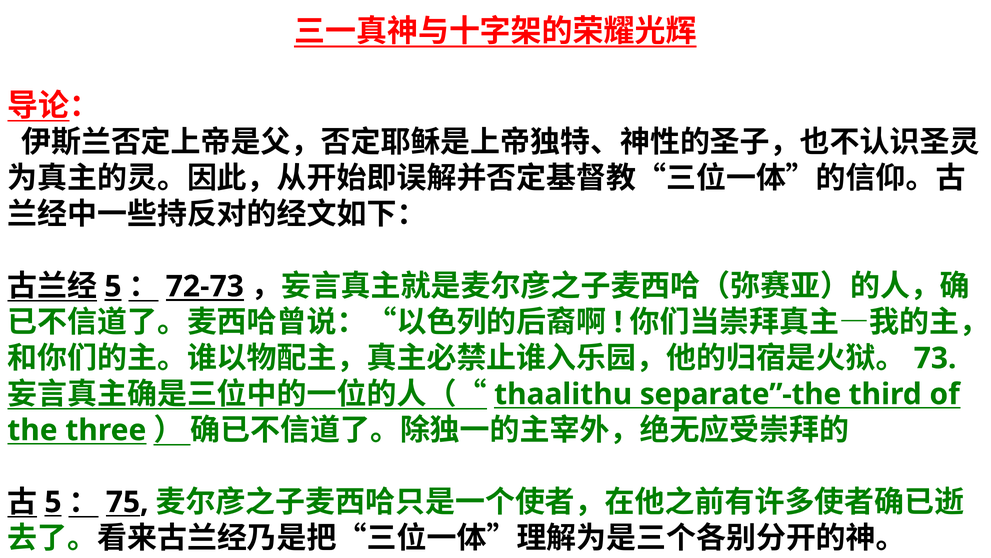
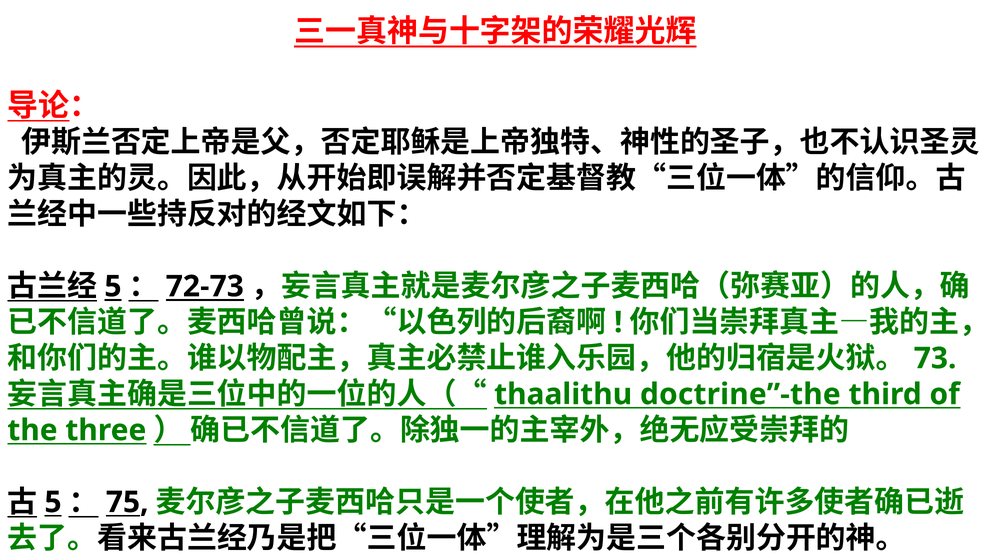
separate”-the: separate”-the -> doctrine”-the
